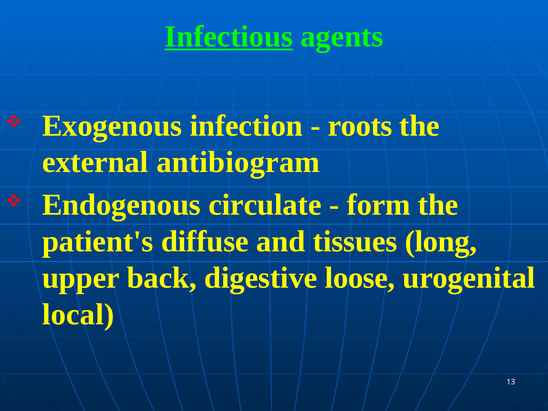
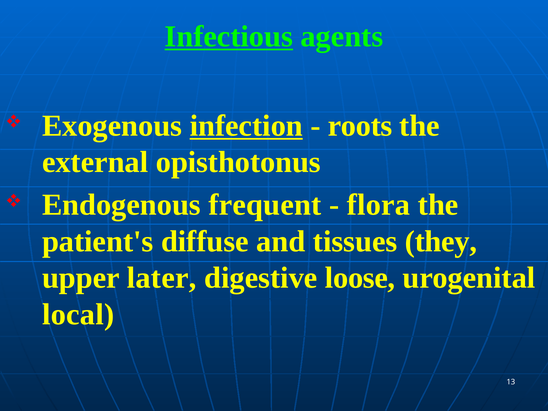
infection underline: none -> present
antibiogram: antibiogram -> opisthotonus
circulate: circulate -> frequent
form: form -> flora
long: long -> they
back: back -> later
